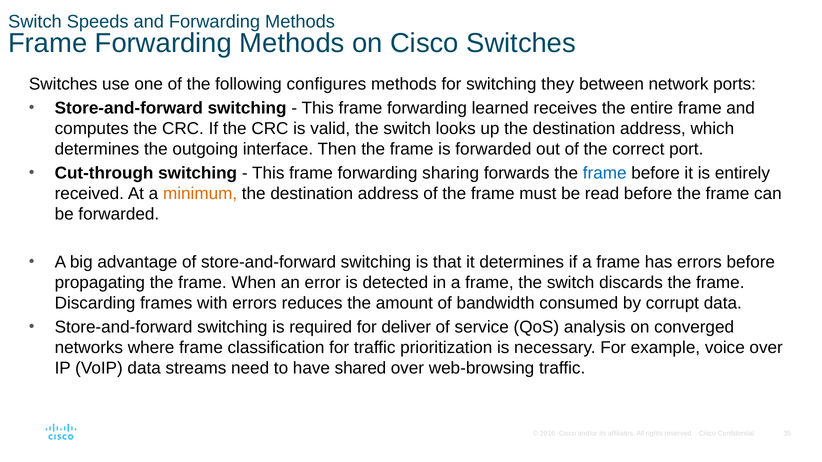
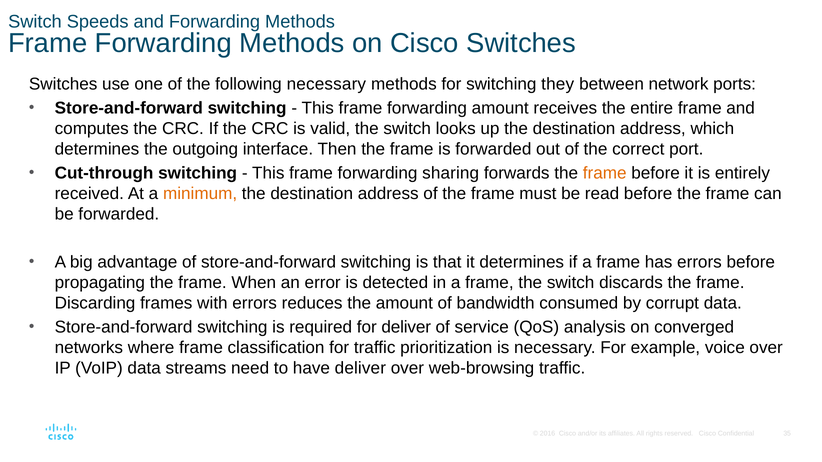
following configures: configures -> necessary
forwarding learned: learned -> amount
frame at (605, 173) colour: blue -> orange
have shared: shared -> deliver
